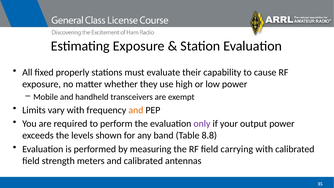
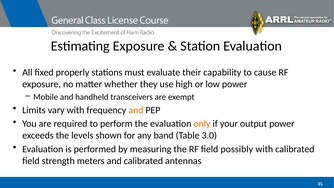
only colour: purple -> orange
8.8: 8.8 -> 3.0
carrying: carrying -> possibly
